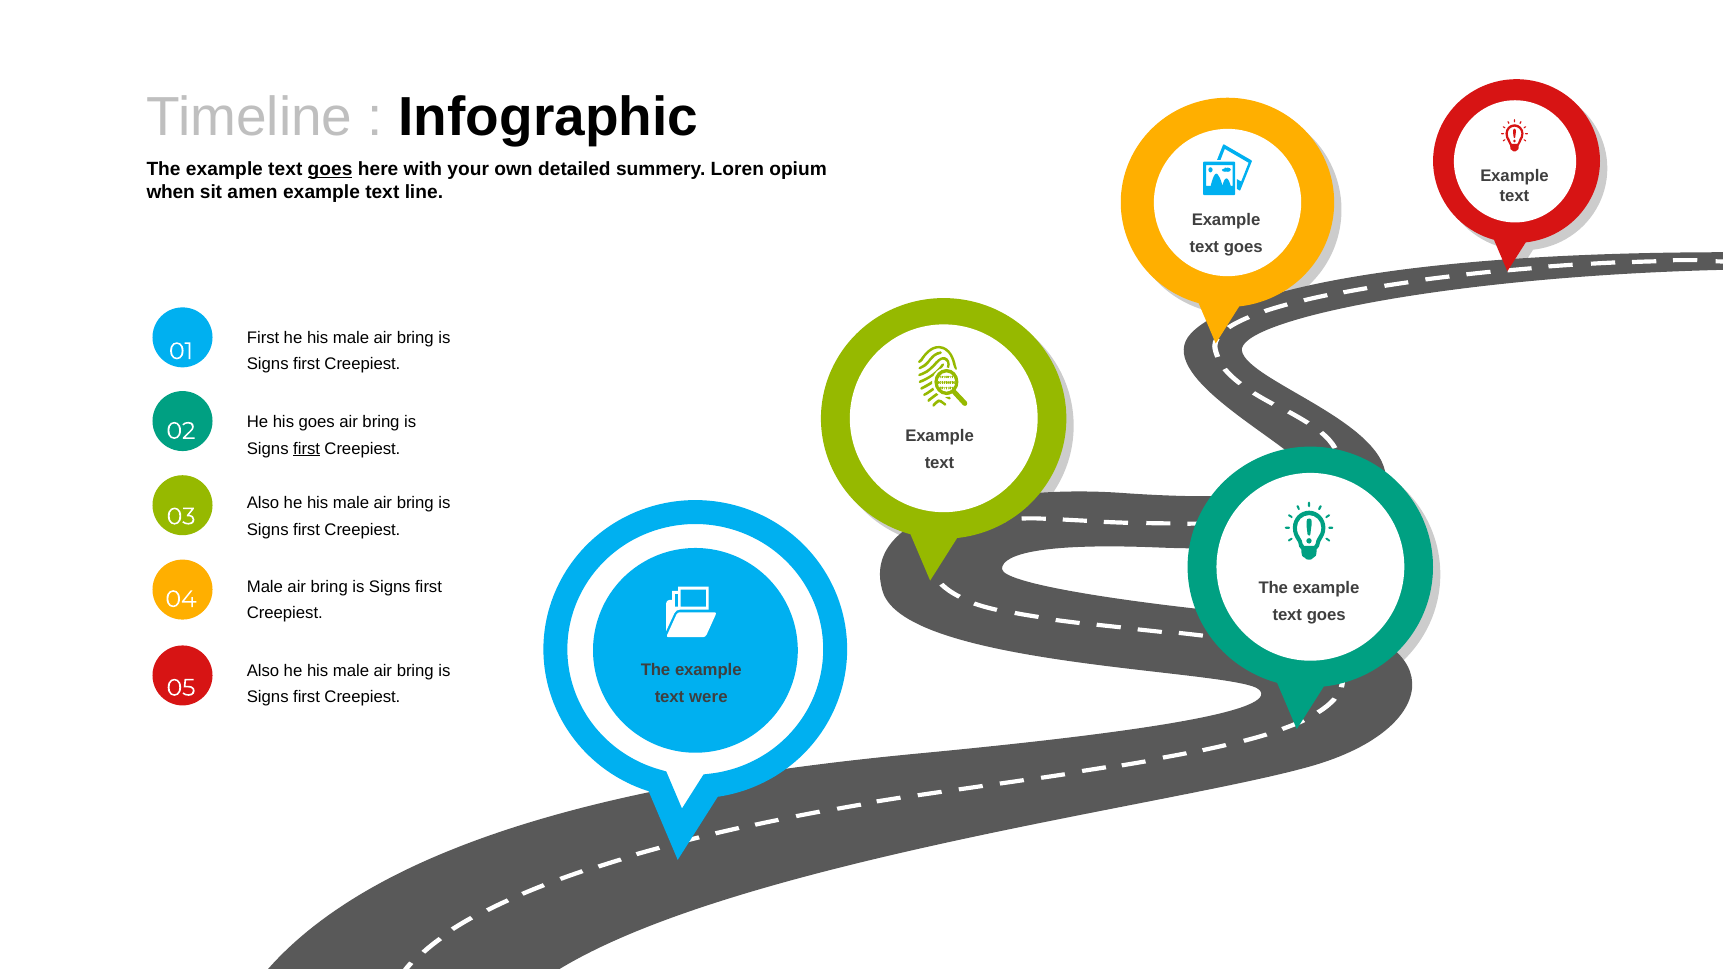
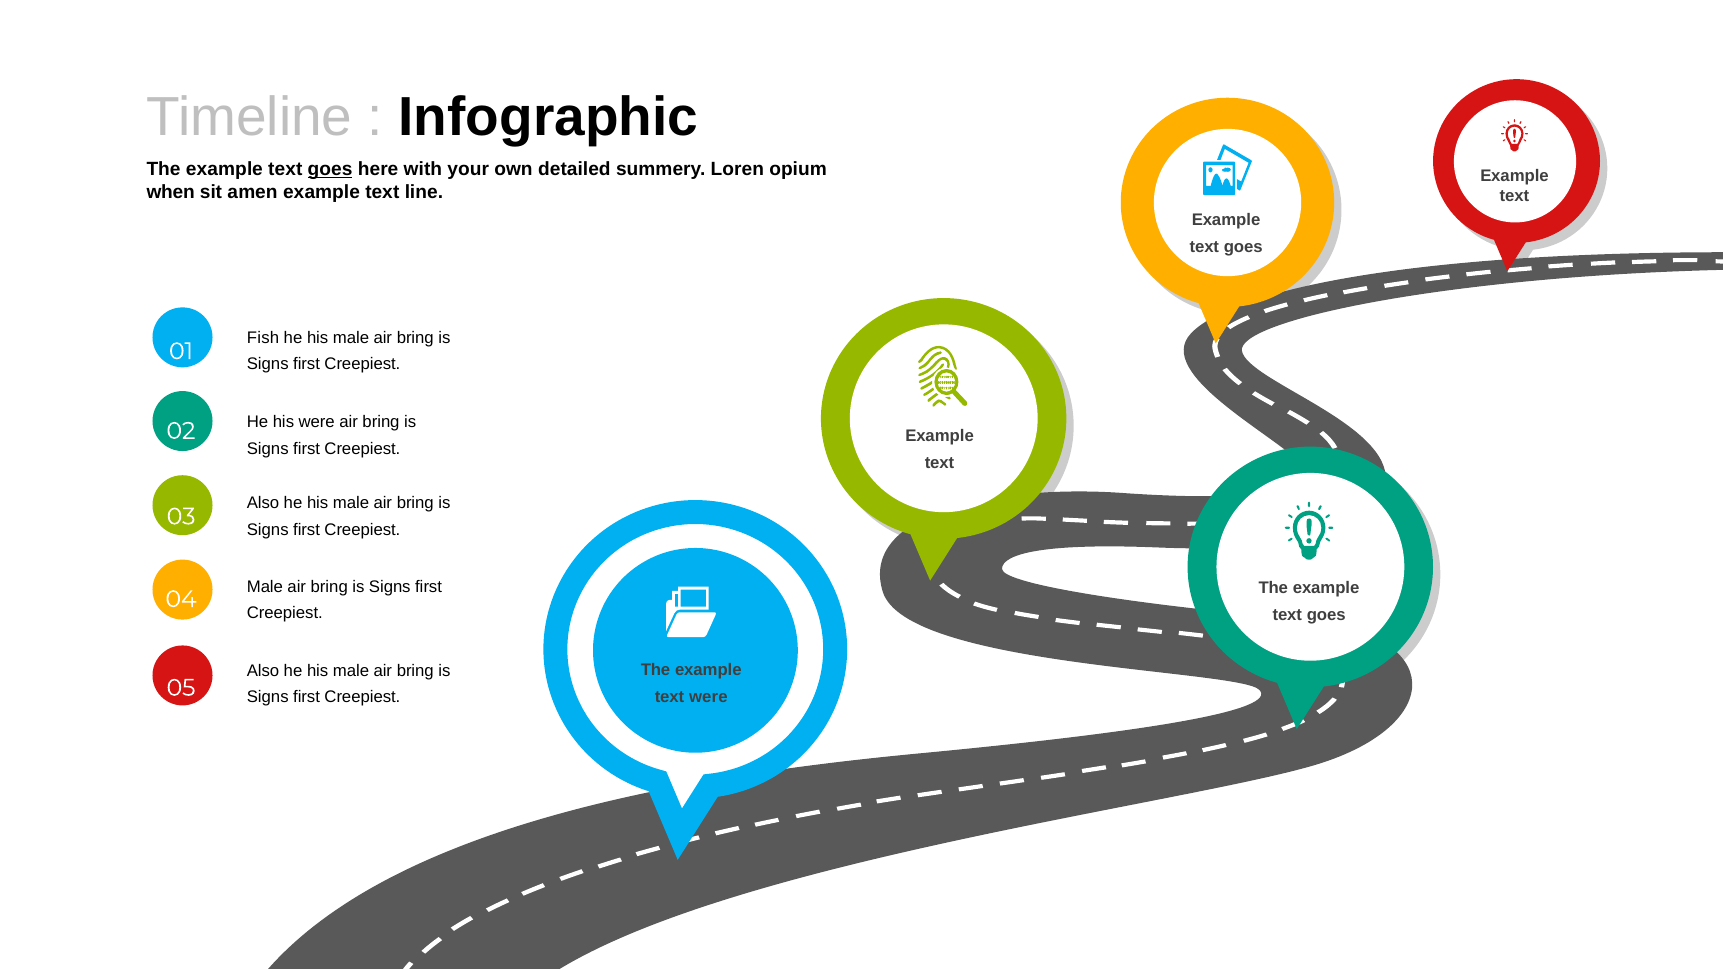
First at (263, 338): First -> Fish
his goes: goes -> were
first at (307, 449) underline: present -> none
